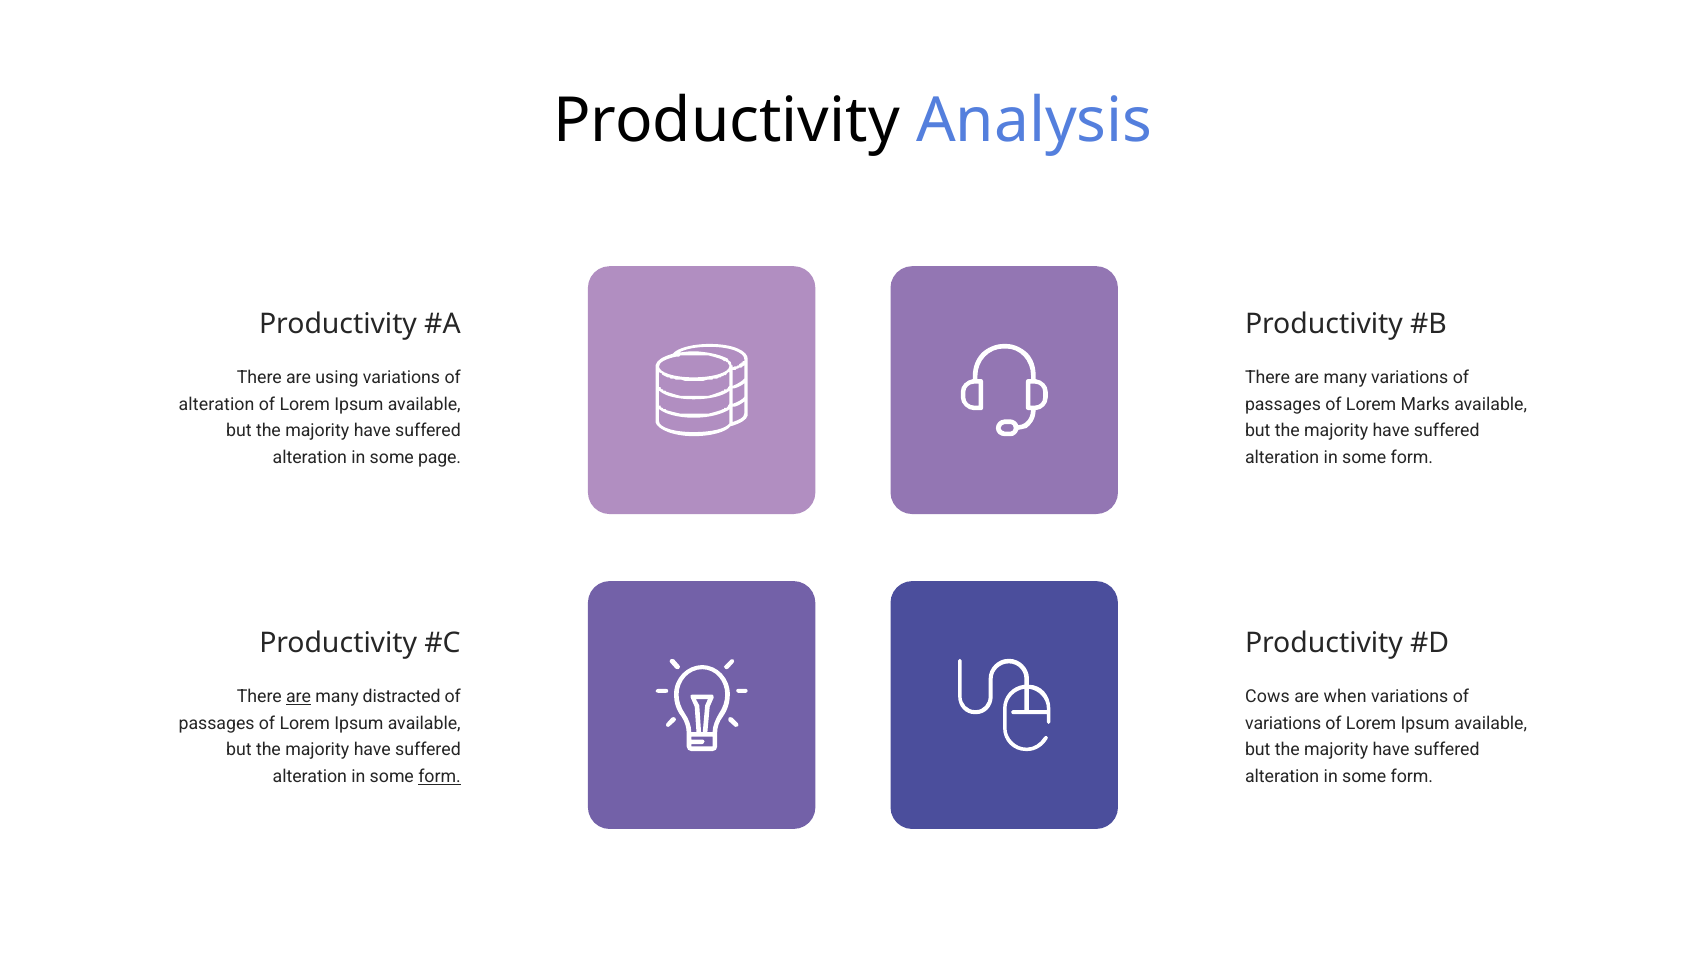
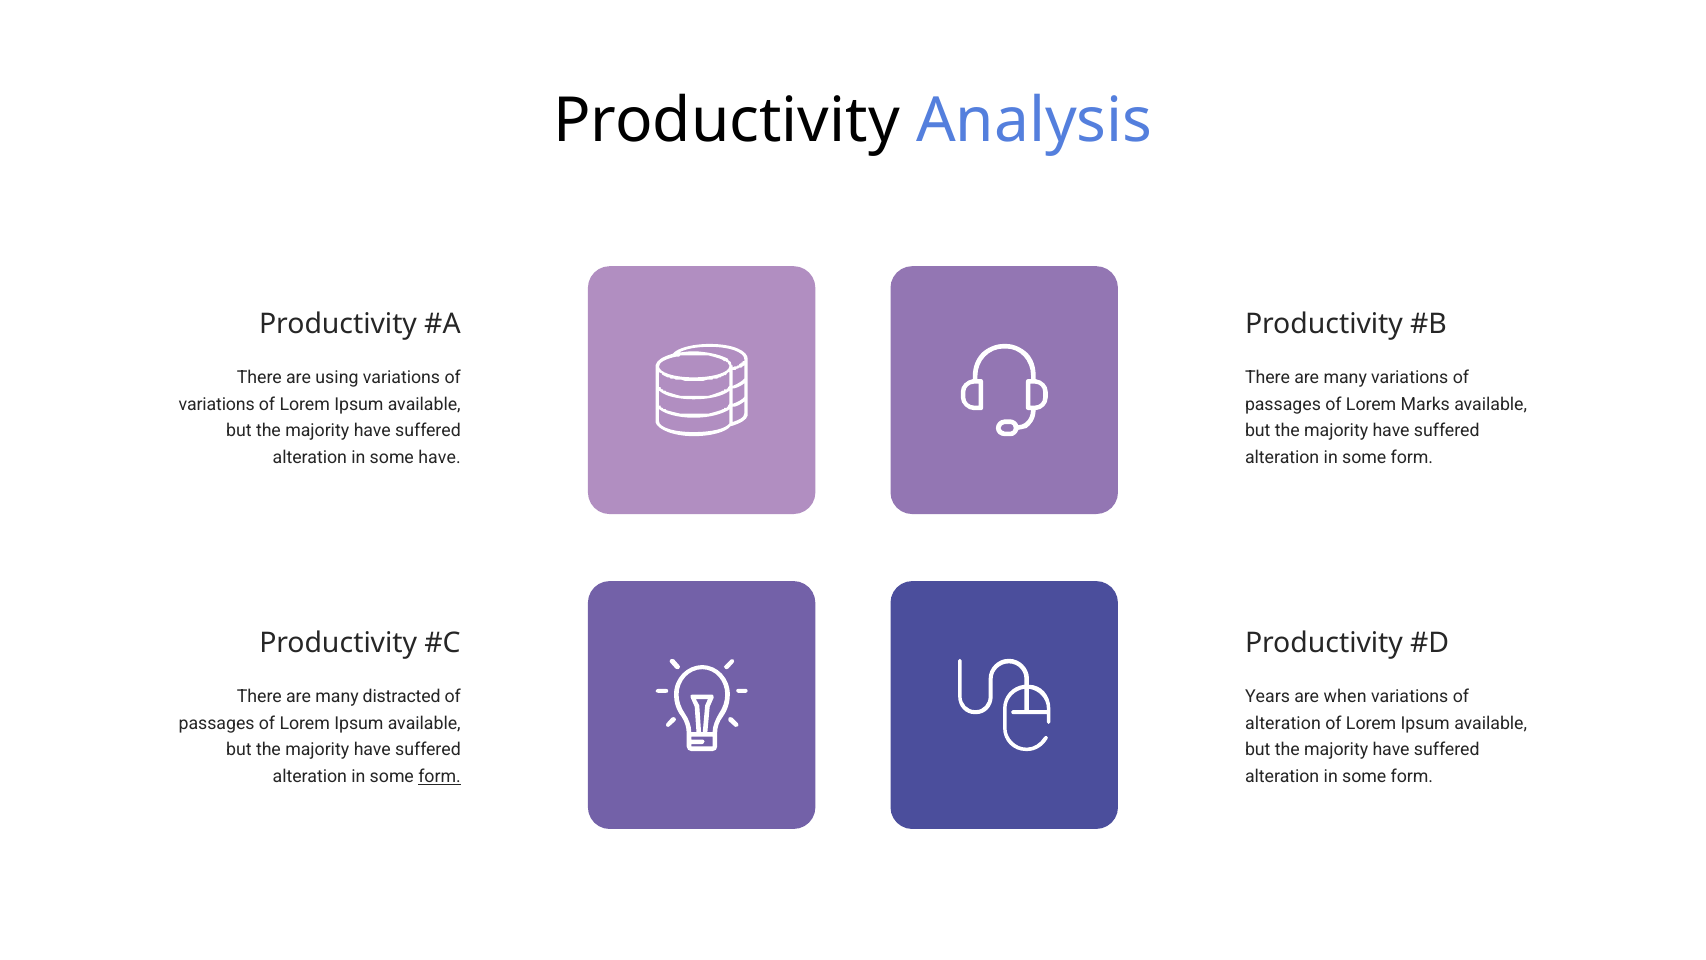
alteration at (217, 404): alteration -> variations
some page: page -> have
are at (299, 696) underline: present -> none
Cows: Cows -> Years
variations at (1283, 723): variations -> alteration
